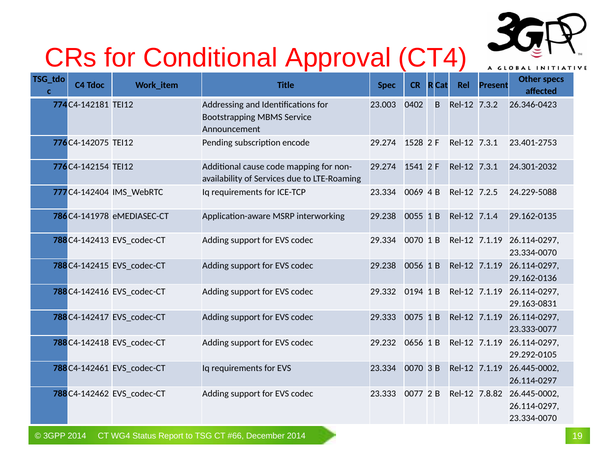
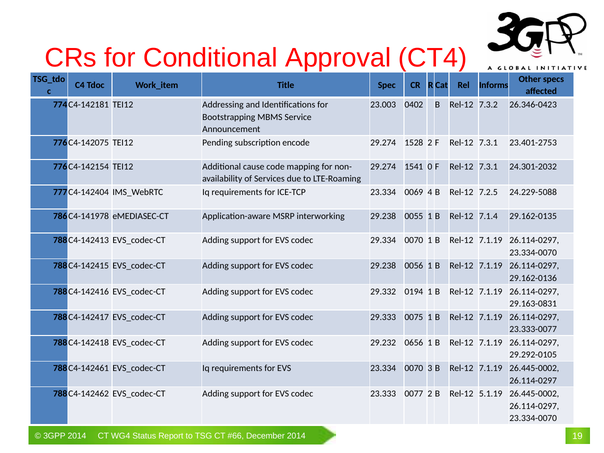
Present: Present -> Informs
1541 2: 2 -> 0
7.8.82: 7.8.82 -> 5.1.19
